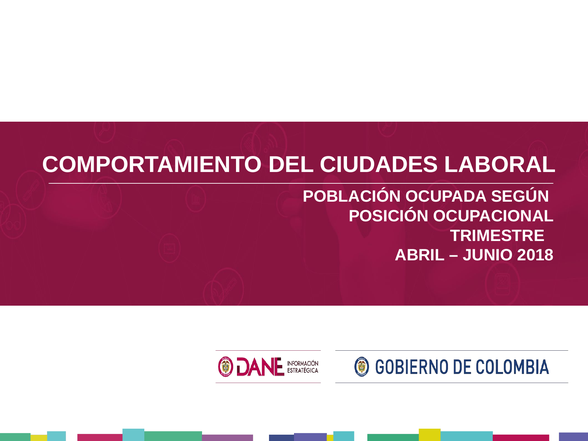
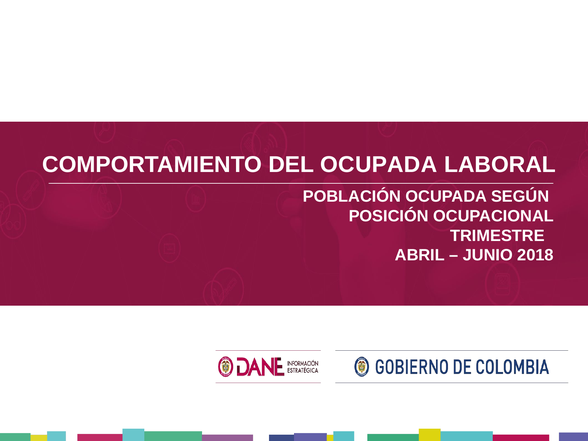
DEL CIUDADES: CIUDADES -> OCUPADA
